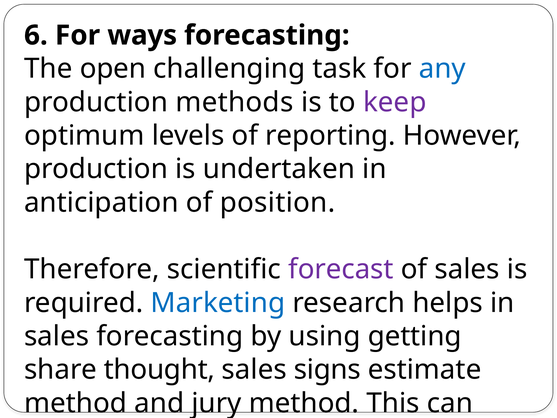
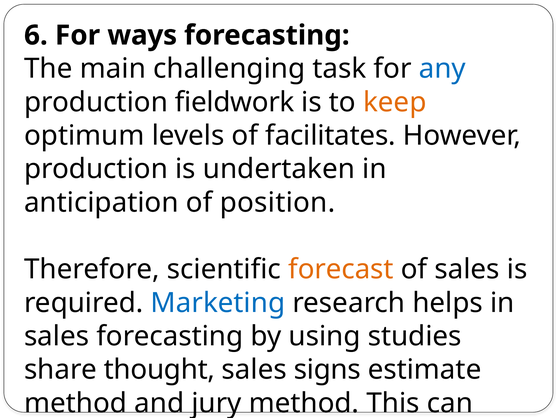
open: open -> main
methods: methods -> fieldwork
keep colour: purple -> orange
reporting: reporting -> facilitates
forecast colour: purple -> orange
getting: getting -> studies
